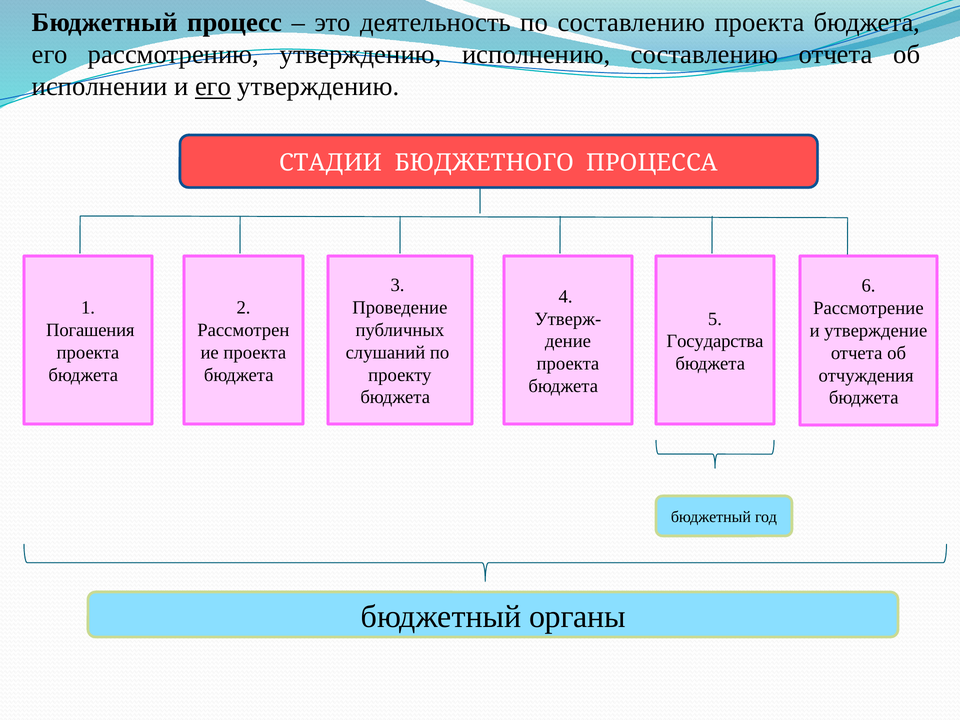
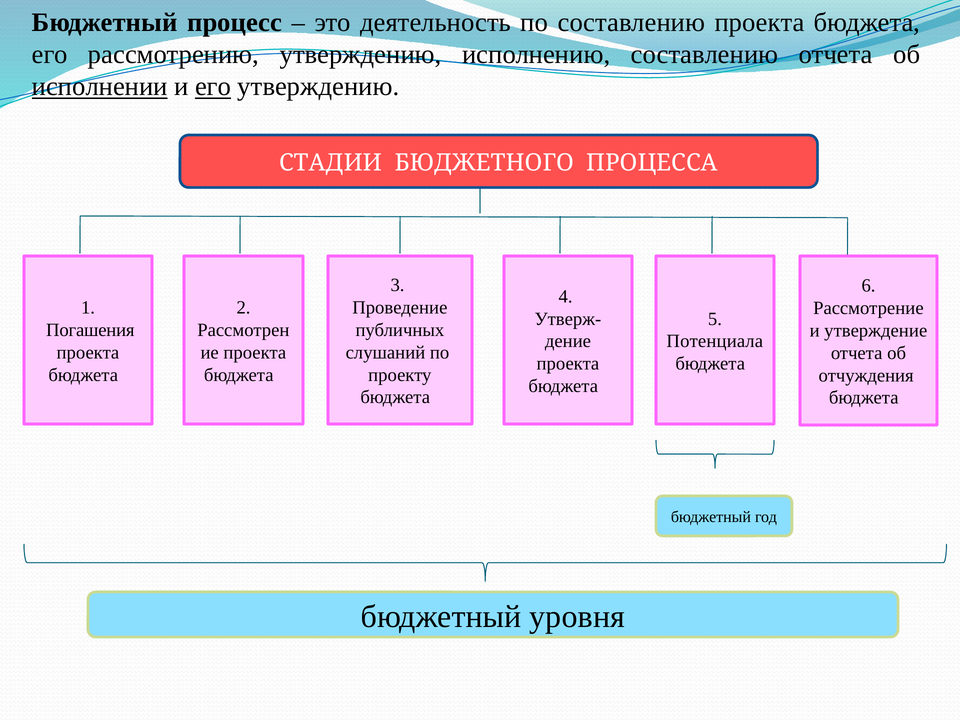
исполнении underline: none -> present
Государства: Государства -> Потенциала
органы: органы -> уровня
